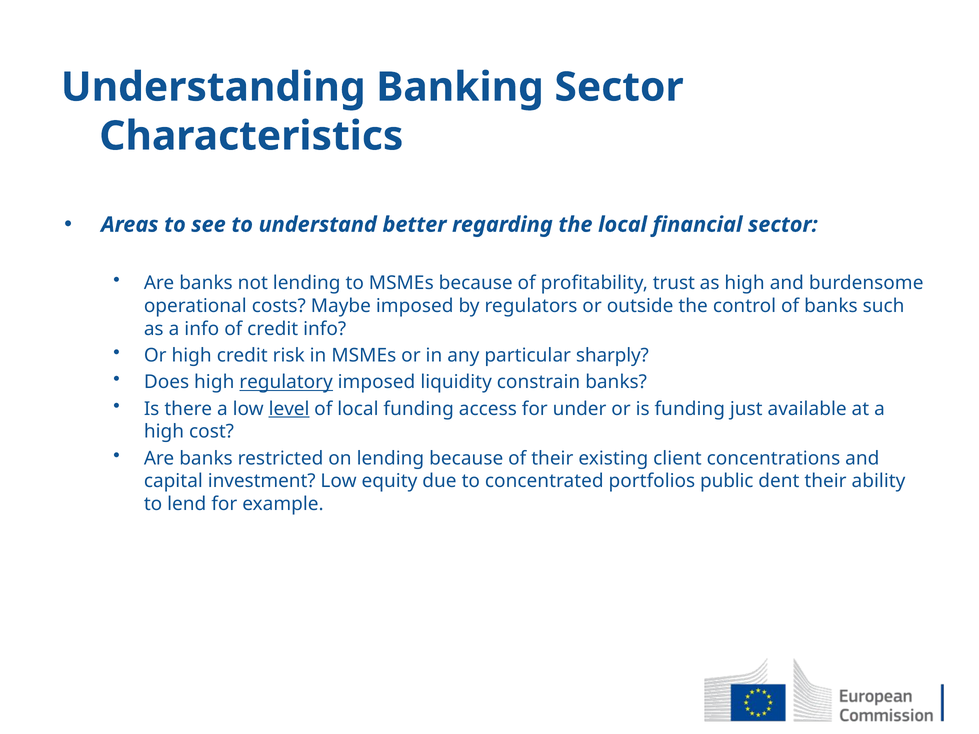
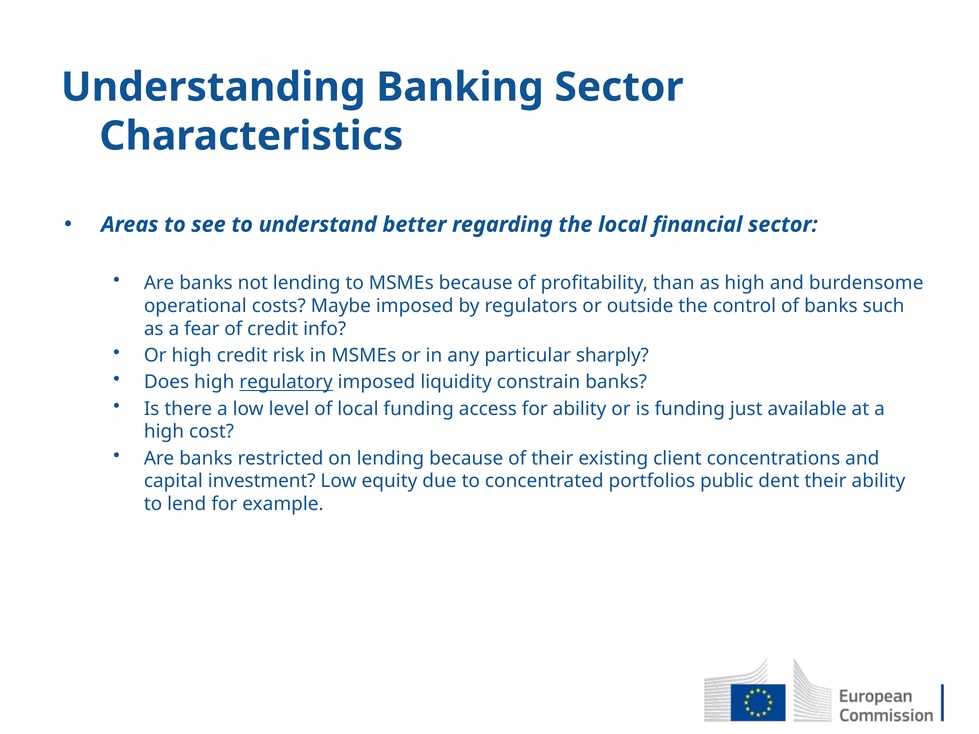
trust: trust -> than
a info: info -> fear
level underline: present -> none
for under: under -> ability
